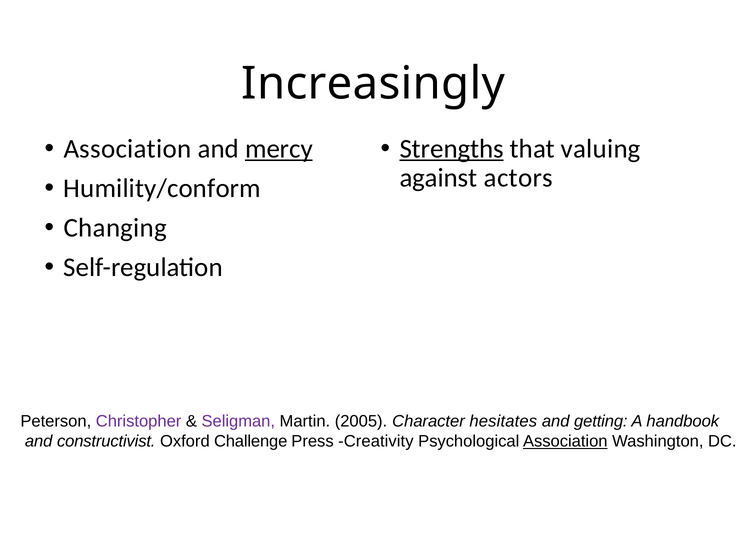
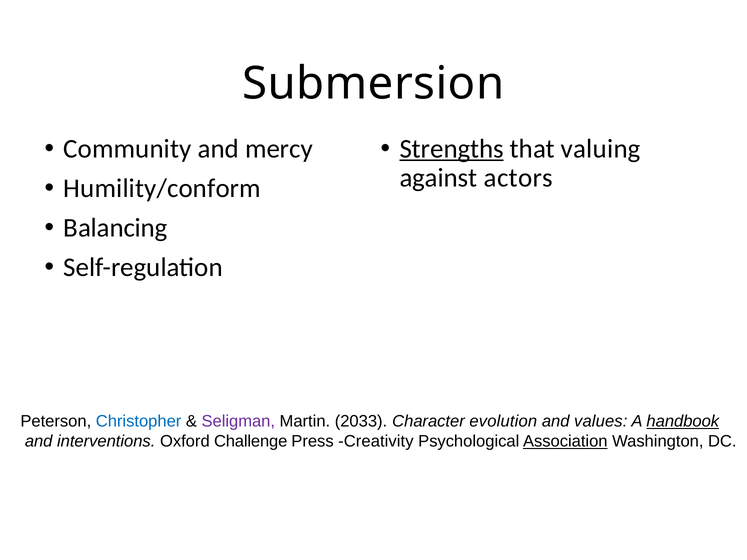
Increasingly: Increasingly -> Submersion
Association at (127, 149): Association -> Community
mercy underline: present -> none
Changing: Changing -> Balancing
Christopher colour: purple -> blue
2005: 2005 -> 2033
hesitates: hesitates -> evolution
getting: getting -> values
handbook underline: none -> present
constructivist: constructivist -> interventions
